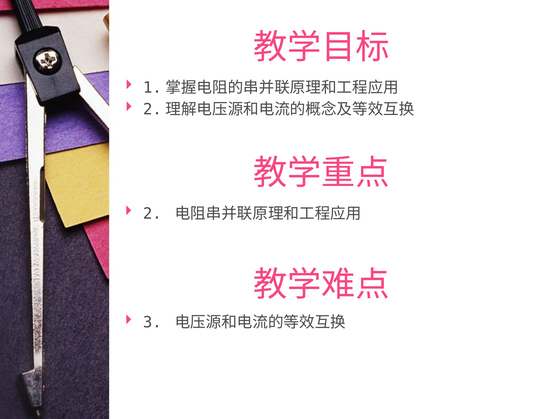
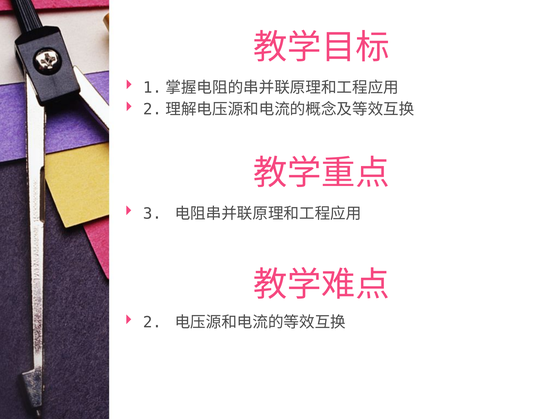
2: 2 -> 3
3: 3 -> 2
